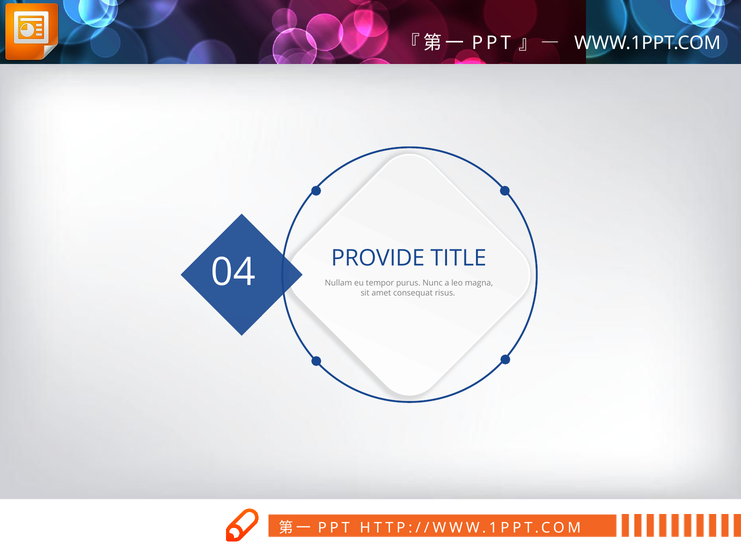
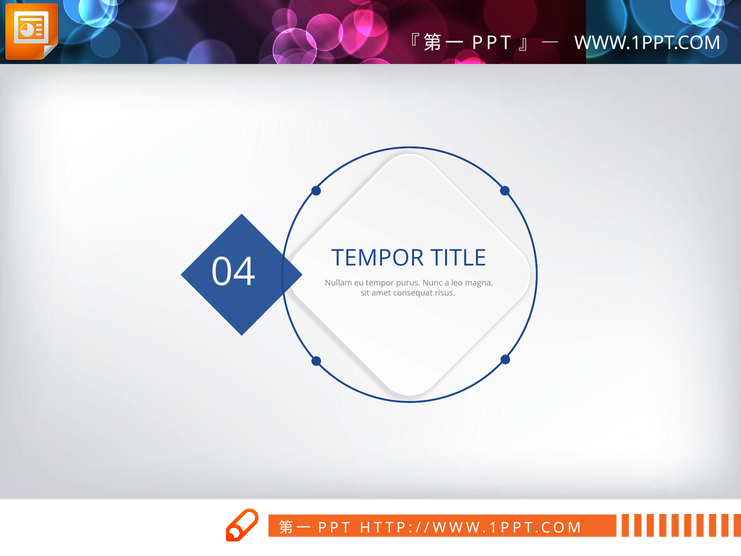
PROVIDE at (378, 258): PROVIDE -> TEMPOR
